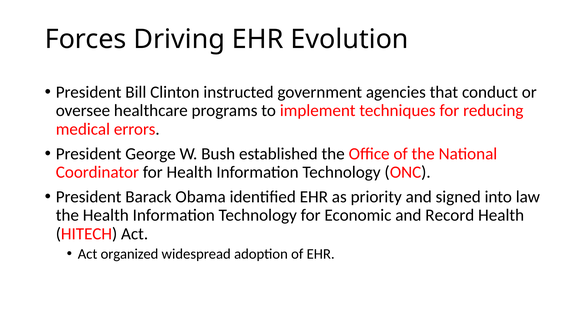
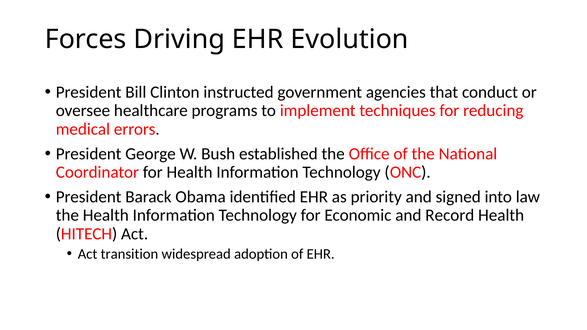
organized: organized -> transition
